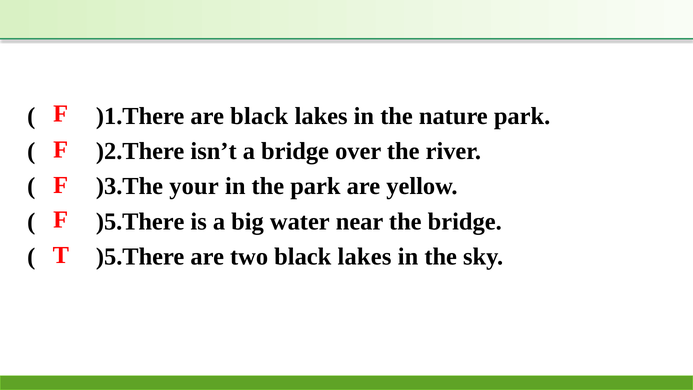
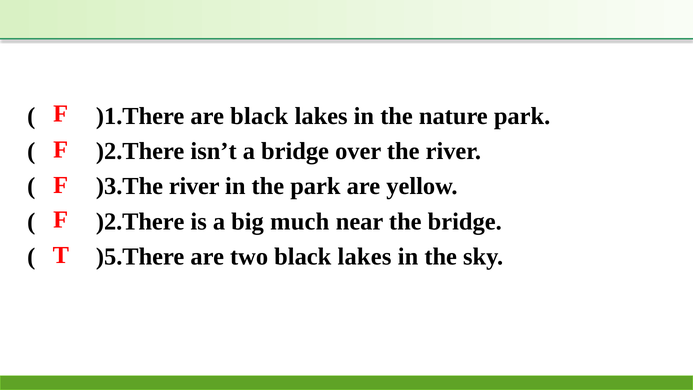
)3.The your: your -> river
)5.There at (140, 221): )5.There -> )2.There
water: water -> much
